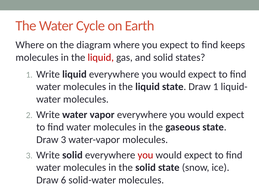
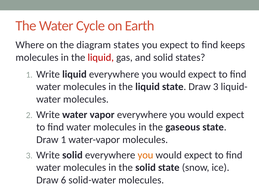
diagram where: where -> states
Draw 1: 1 -> 3
Draw 3: 3 -> 1
you at (145, 155) colour: red -> orange
